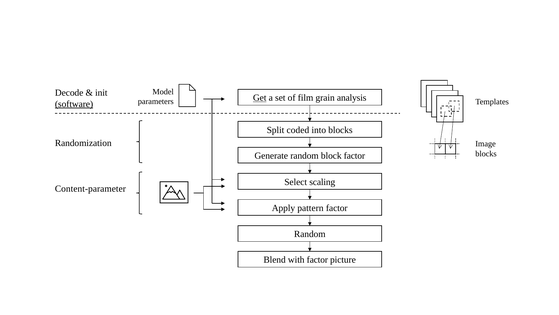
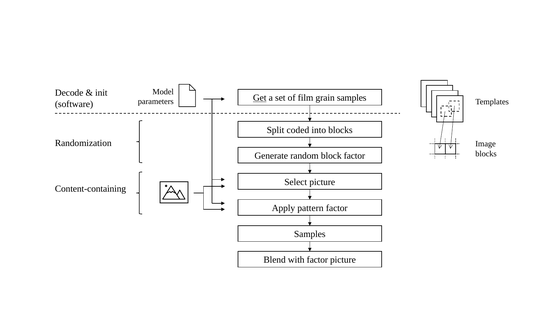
grain analysis: analysis -> samples
software underline: present -> none
Select scaling: scaling -> picture
Content-parameter: Content-parameter -> Content-containing
Random at (310, 234): Random -> Samples
